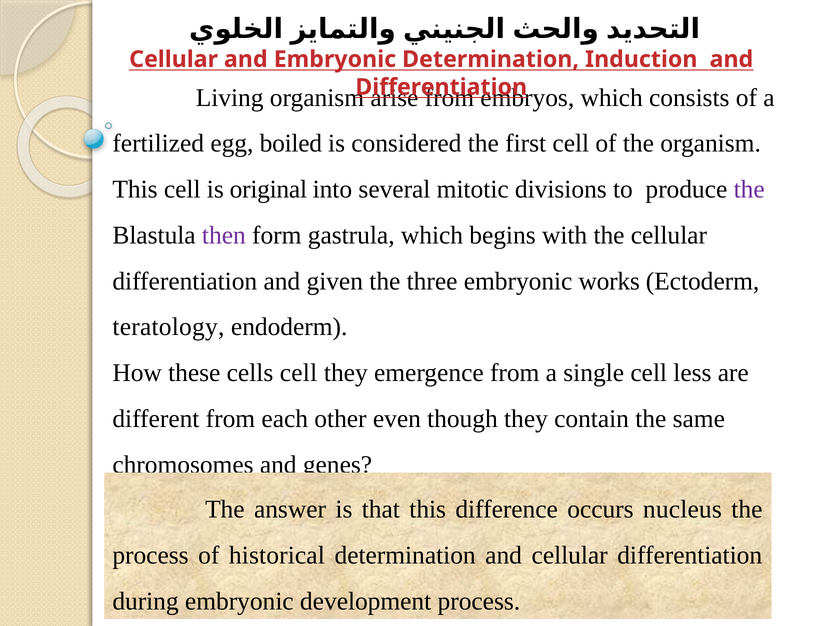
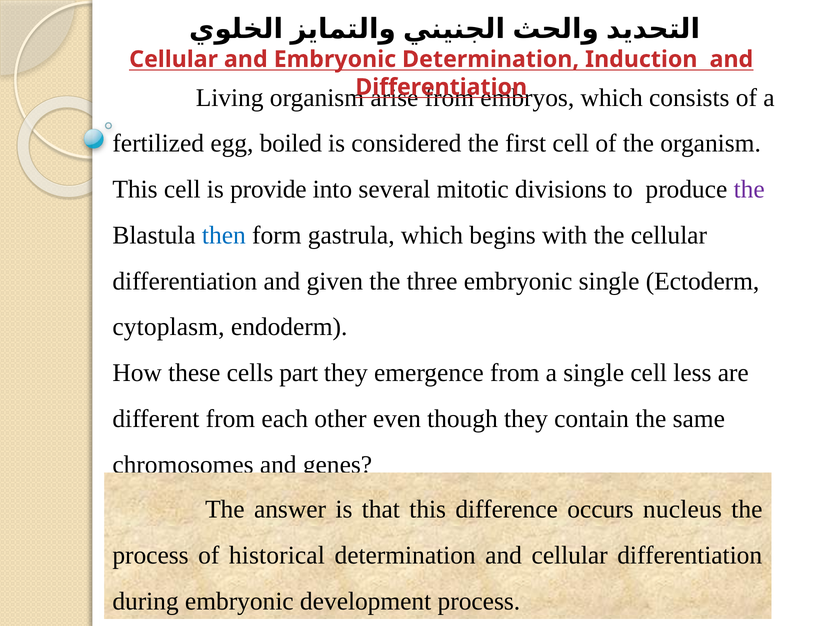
original: original -> provide
then colour: purple -> blue
embryonic works: works -> single
teratology: teratology -> cytoplasm
cells cell: cell -> part
